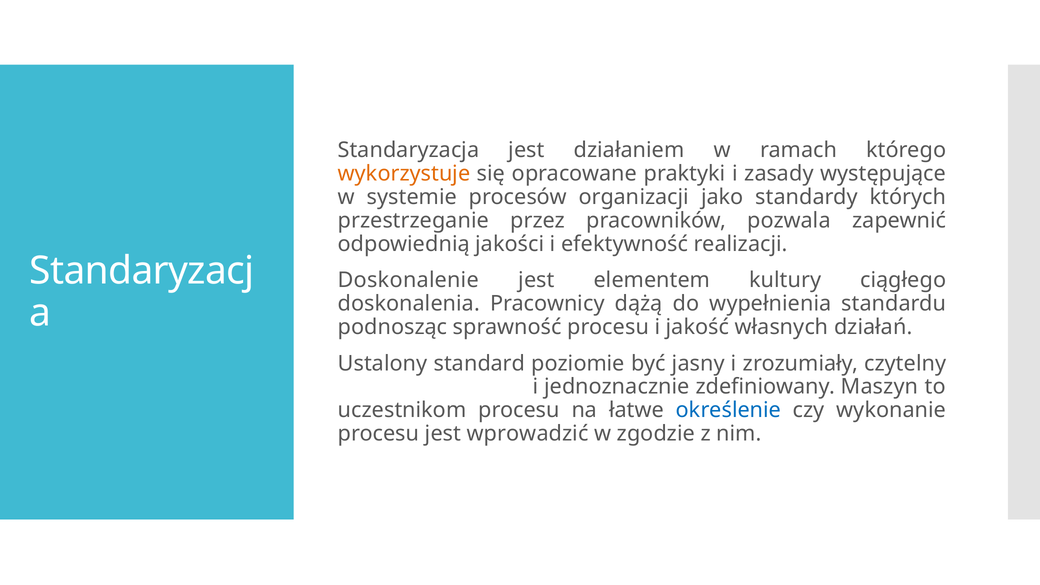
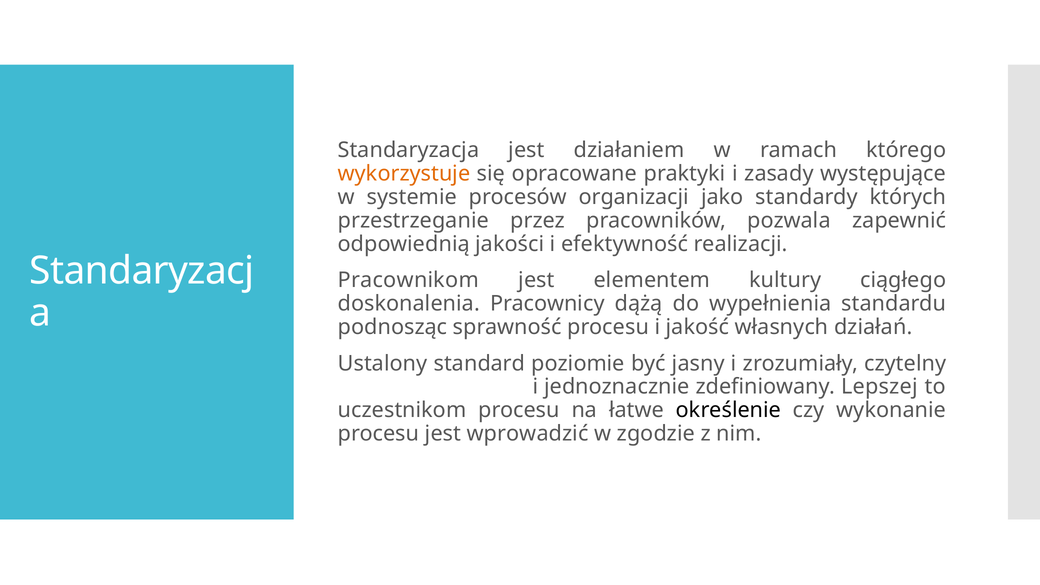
Doskonalenie: Doskonalenie -> Pracownikom
Maszyn: Maszyn -> Lepszej
określenie colour: blue -> black
